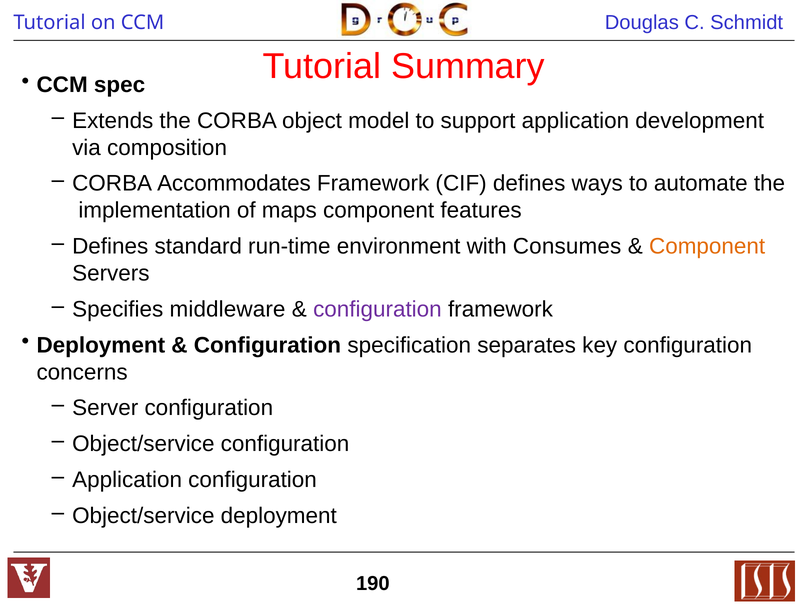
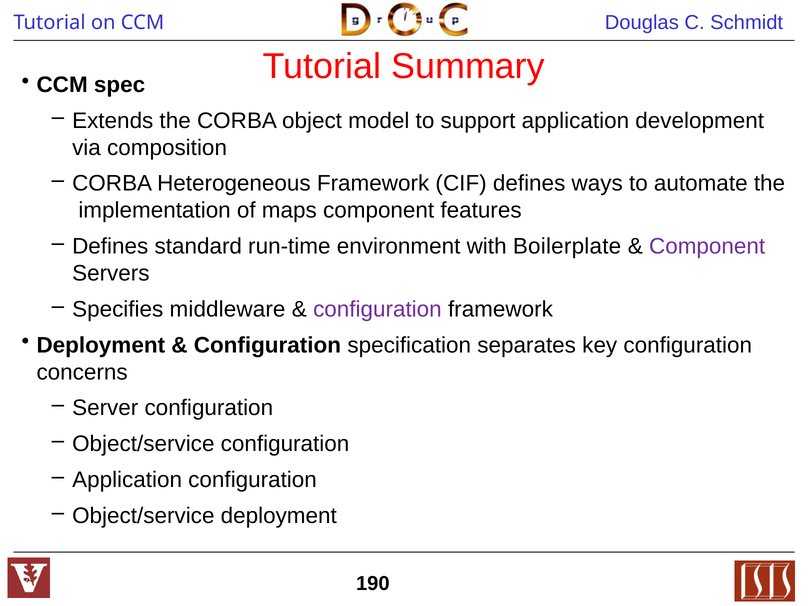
Accommodates: Accommodates -> Heterogeneous
Consumes: Consumes -> Boilerplate
Component at (707, 246) colour: orange -> purple
